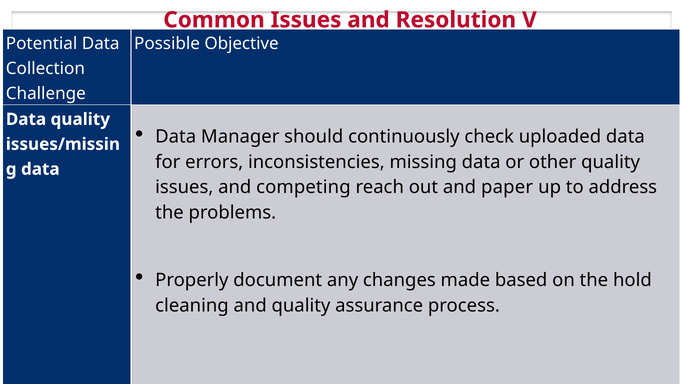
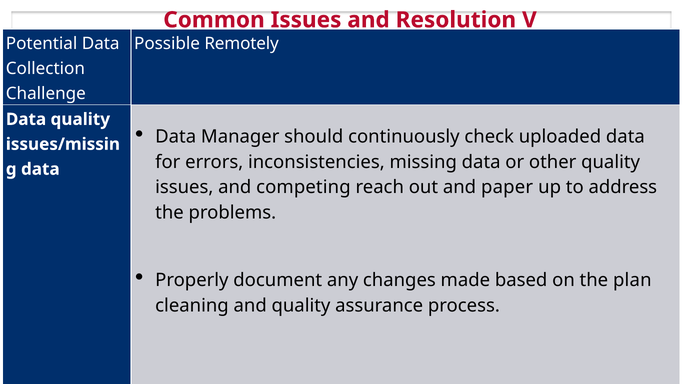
Objective: Objective -> Remotely
hold: hold -> plan
